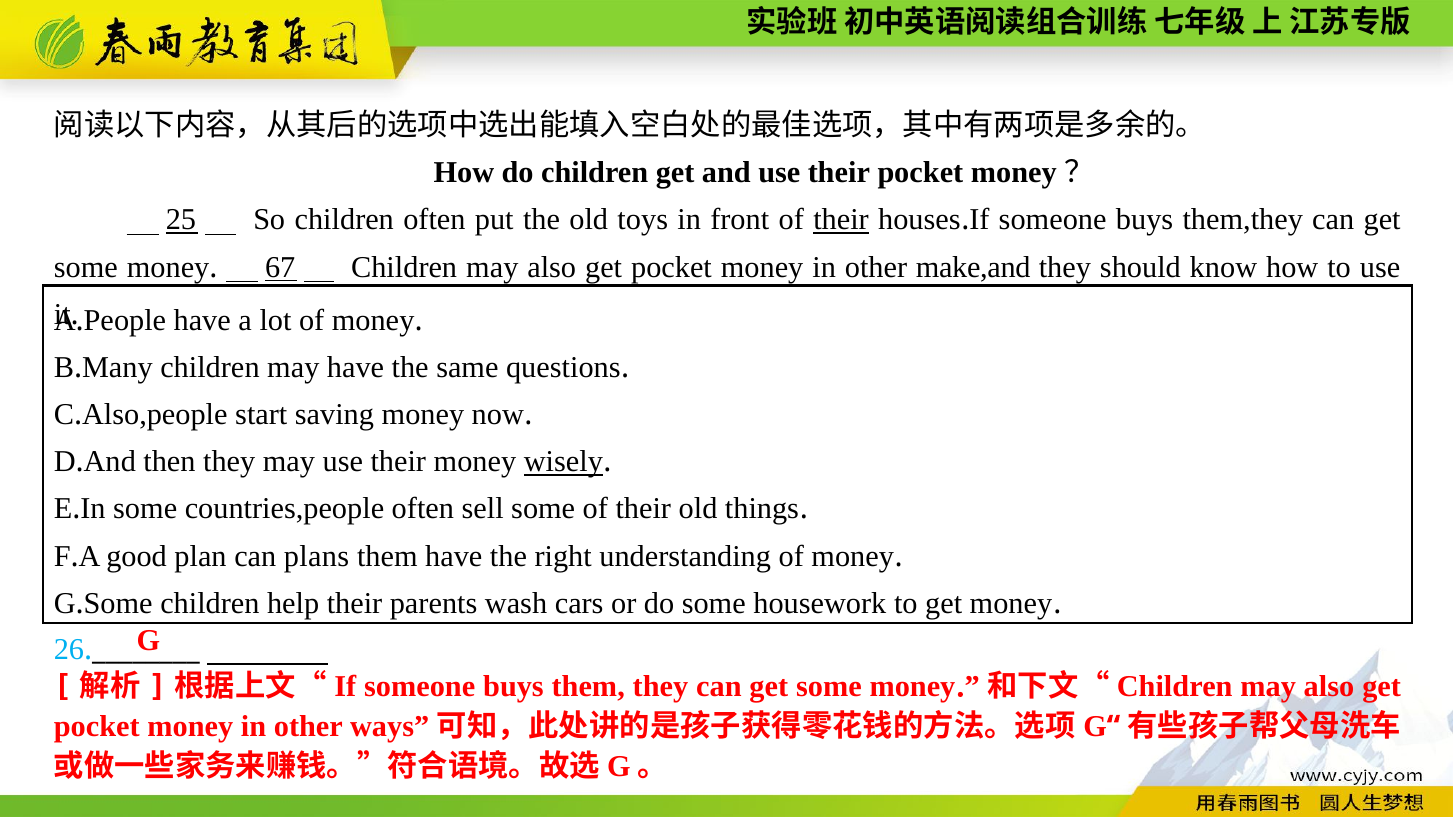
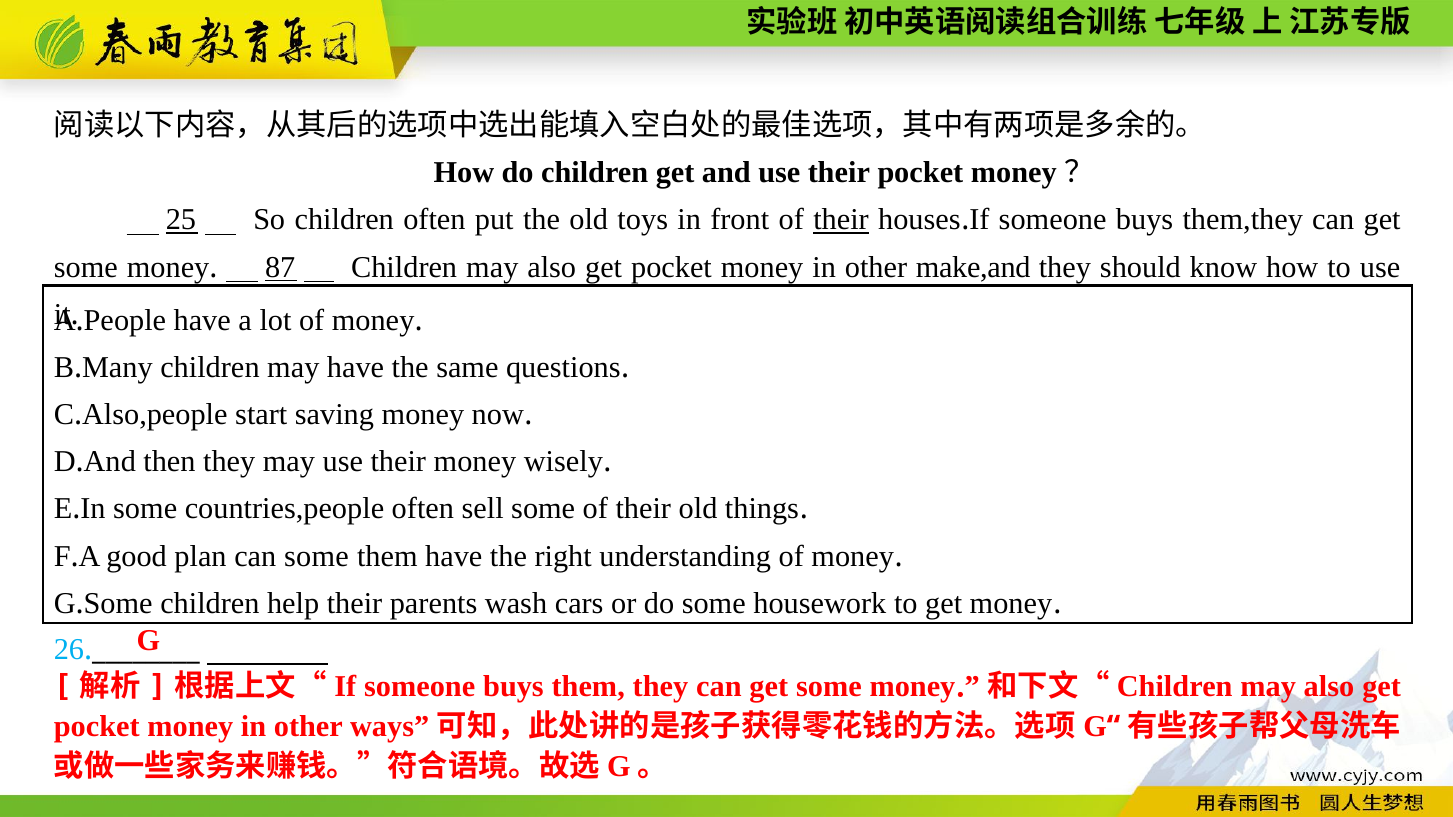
67: 67 -> 87
wisely underline: present -> none
can plans: plans -> some
